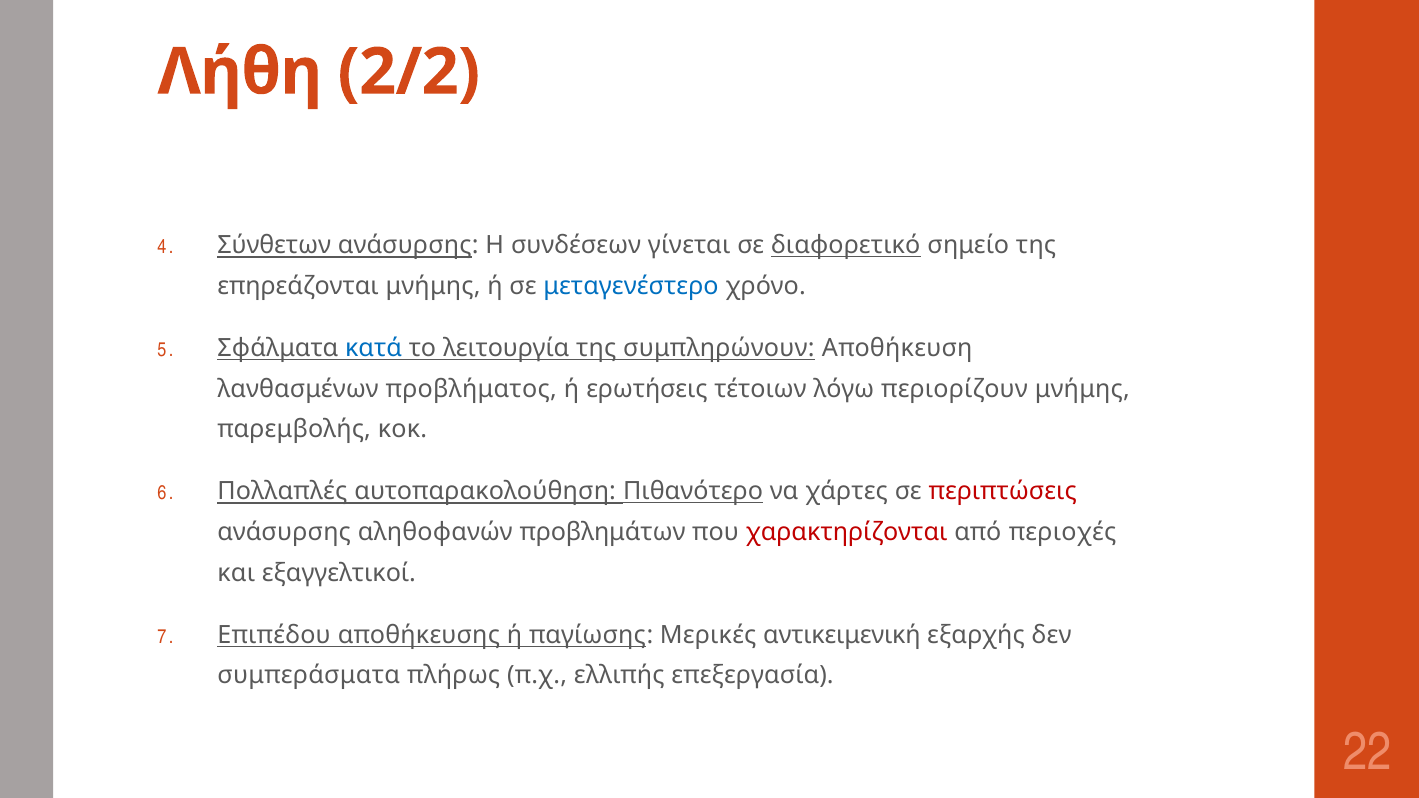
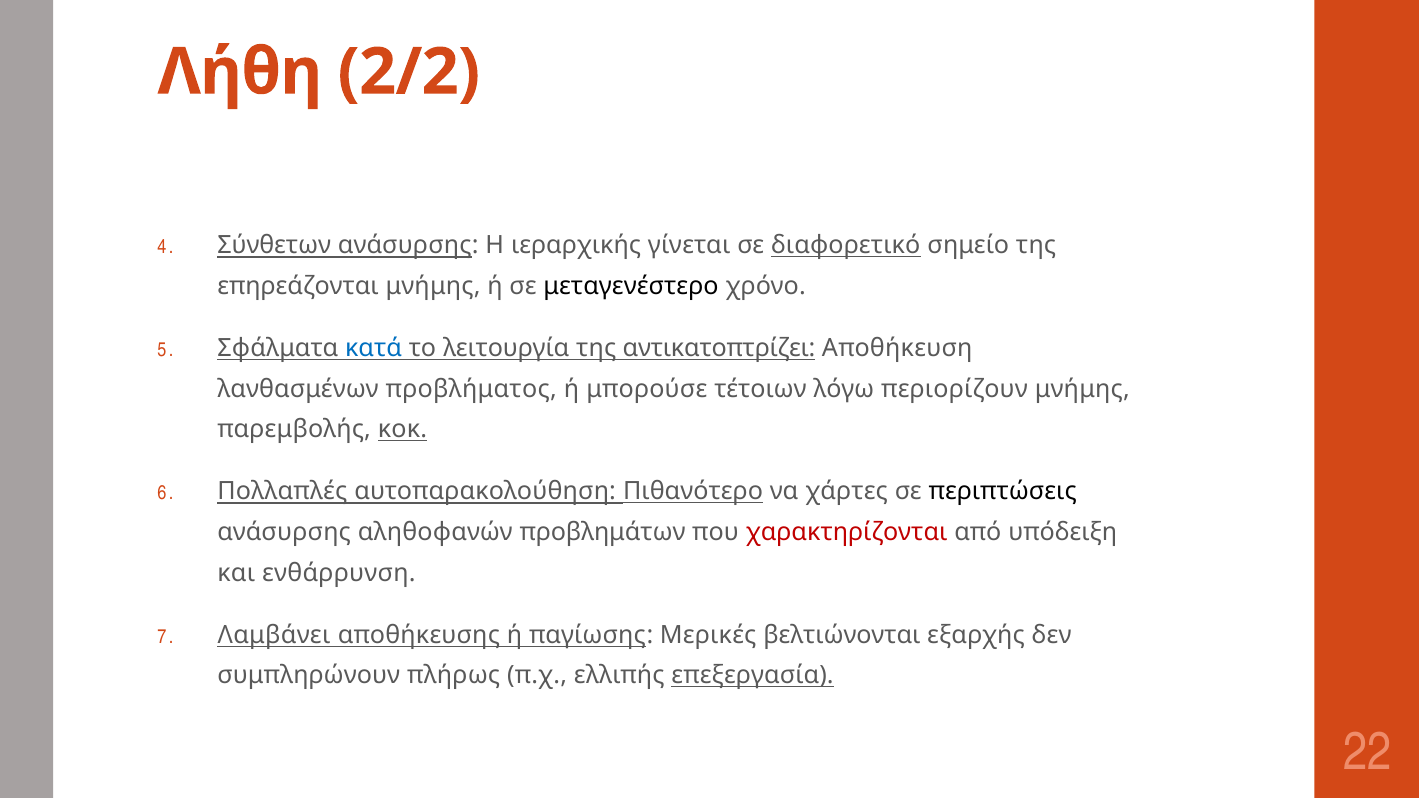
συνδέσεων: συνδέσεων -> ιεραρχικής
μεταγενέστερο colour: blue -> black
συμπληρώνουν: συμπληρώνουν -> αντικατοπτρίζει
ερωτήσεις: ερωτήσεις -> μπορούσε
κοκ underline: none -> present
περιπτώσεις colour: red -> black
περιοχές: περιοχές -> υπόδειξη
εξαγγελτικοί: εξαγγελτικοί -> ενθάρρυνση
Επιπέδου: Επιπέδου -> Λαμβάνει
αντικειμενική: αντικειμενική -> βελτιώνονται
συμπεράσματα: συμπεράσματα -> συμπληρώνουν
επεξεργασία underline: none -> present
